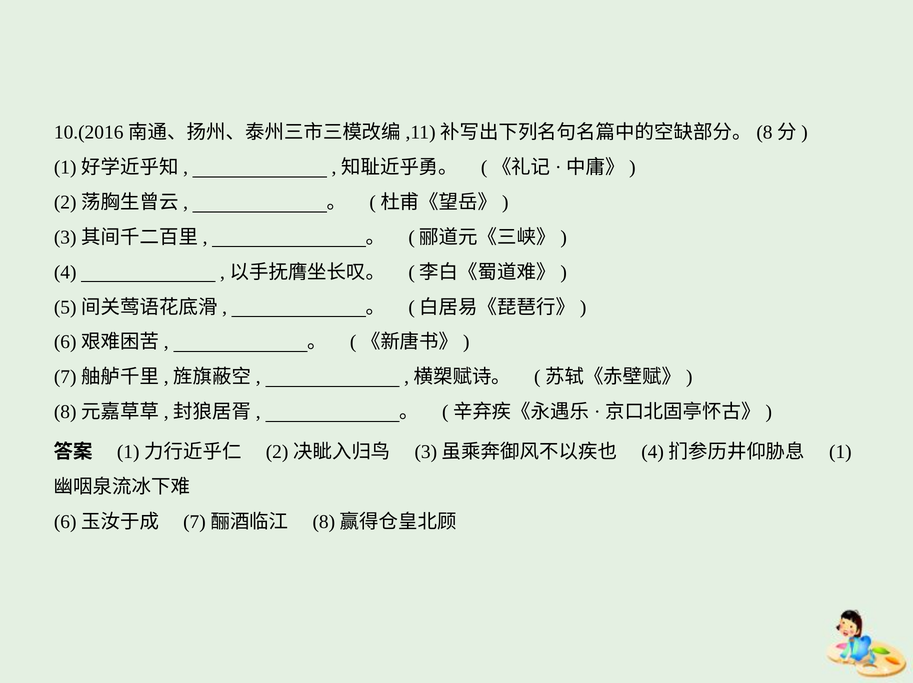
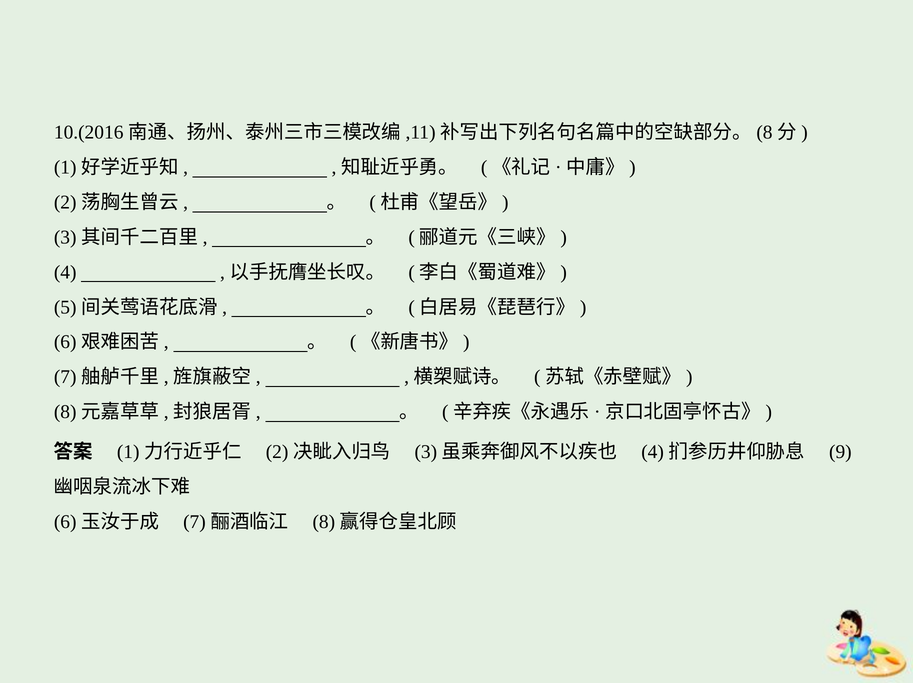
1: 1 -> 9
